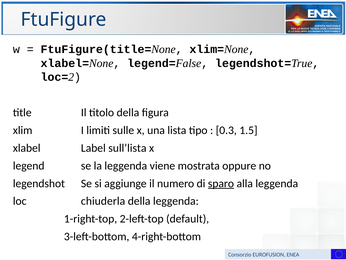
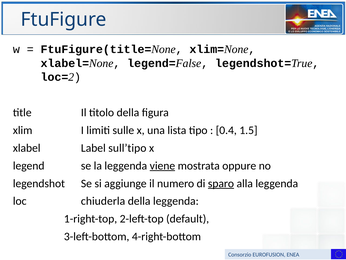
0.3: 0.3 -> 0.4
sull’lista: sull’lista -> sull’tipo
viene underline: none -> present
